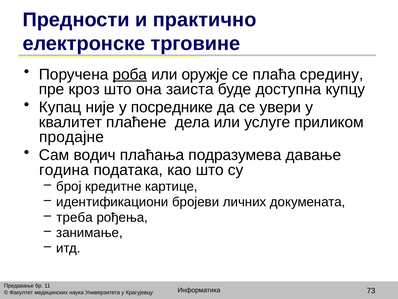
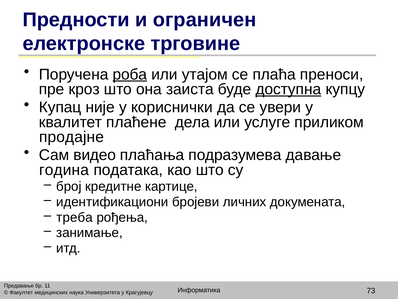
практично: практично -> ограничен
оружје: оружје -> утајом
средину: средину -> преноси
доступна underline: none -> present
посреднике: посреднике -> кориснички
водич: водич -> видео
